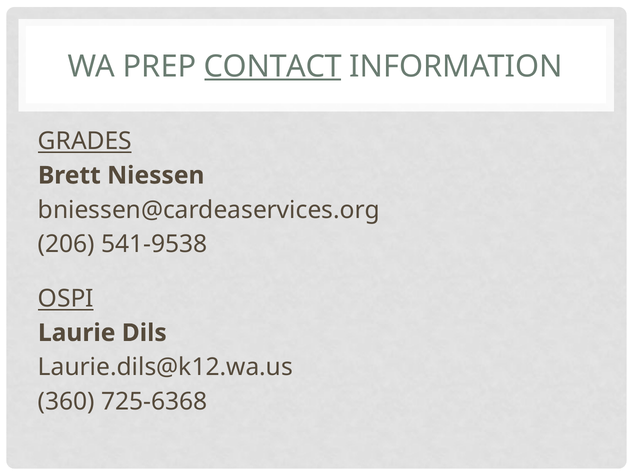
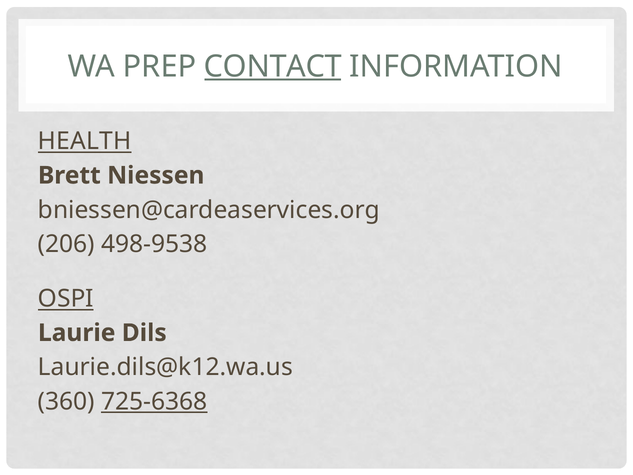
GRADES: GRADES -> HEALTH
541-9538: 541-9538 -> 498-9538
725-6368 underline: none -> present
